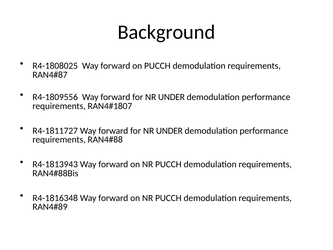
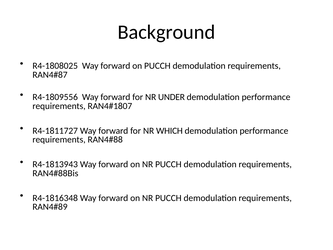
UNDER at (169, 131): UNDER -> WHICH
